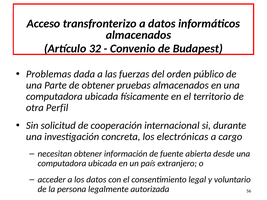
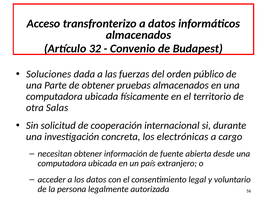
Problemas: Problemas -> Soluciones
Perfil: Perfil -> Salas
